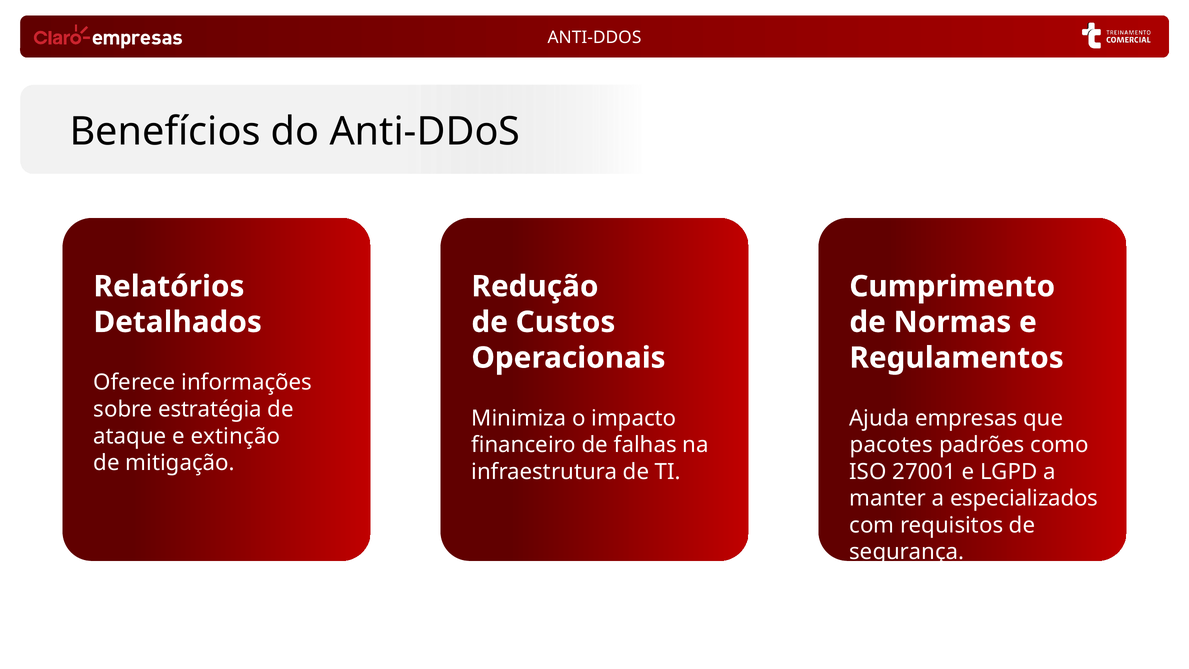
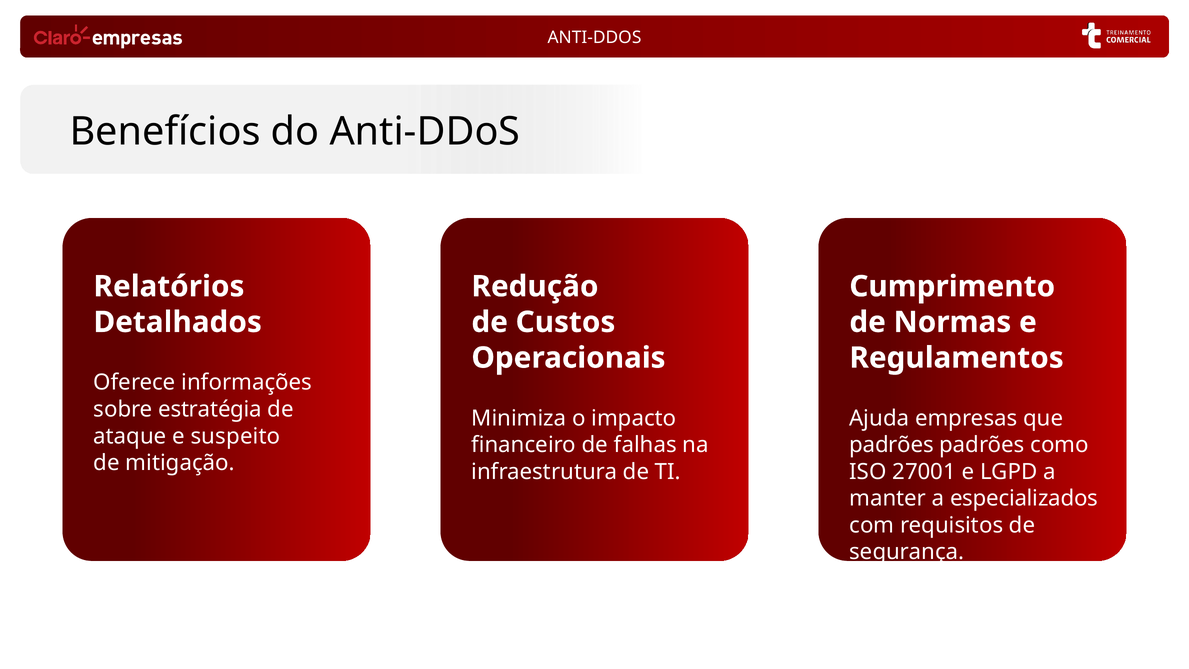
extinção: extinção -> suspeito
pacotes at (891, 445): pacotes -> padrões
